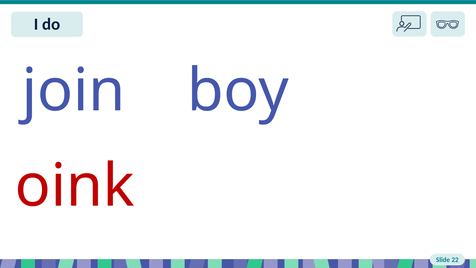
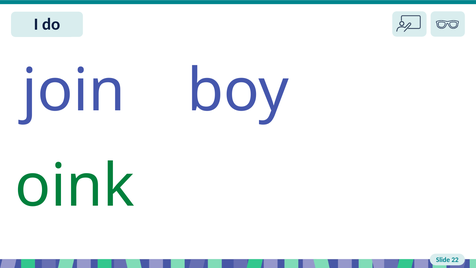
oink colour: red -> green
